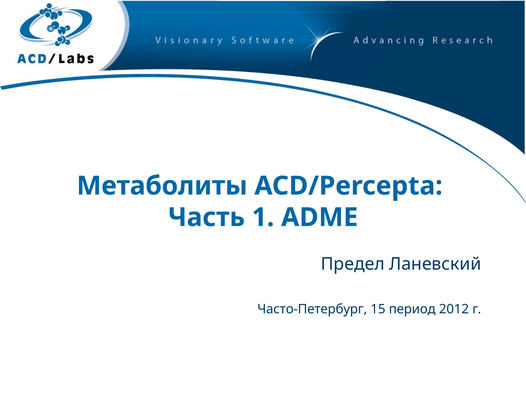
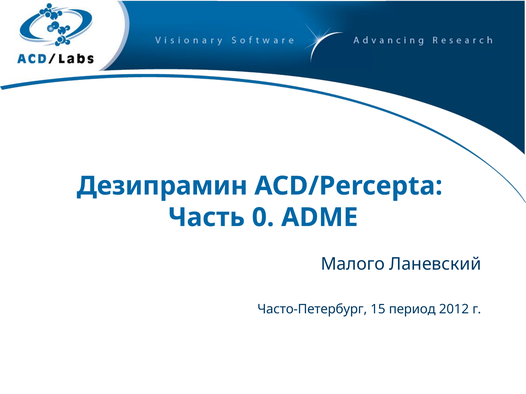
Метаболиты: Метаболиты -> Дезипрамин
1: 1 -> 0
Предел: Предел -> Малого
